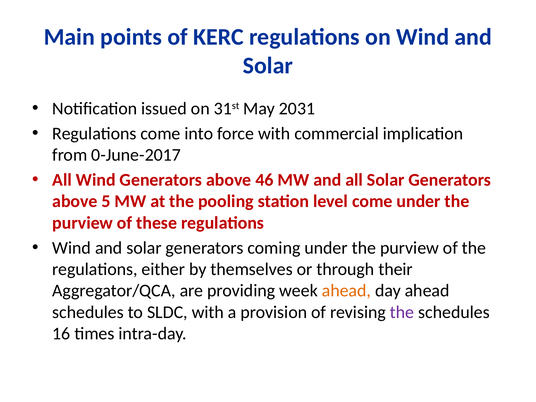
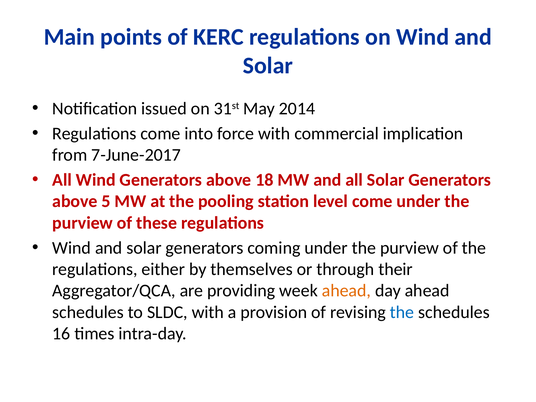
2031: 2031 -> 2014
0-June-2017: 0-June-2017 -> 7-June-2017
46: 46 -> 18
the at (402, 312) colour: purple -> blue
